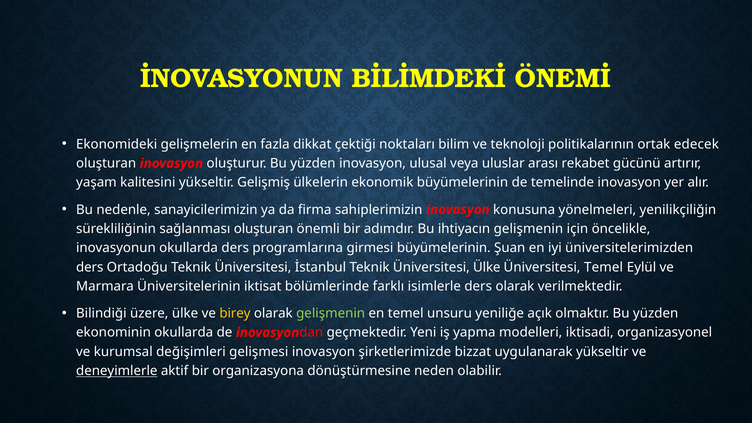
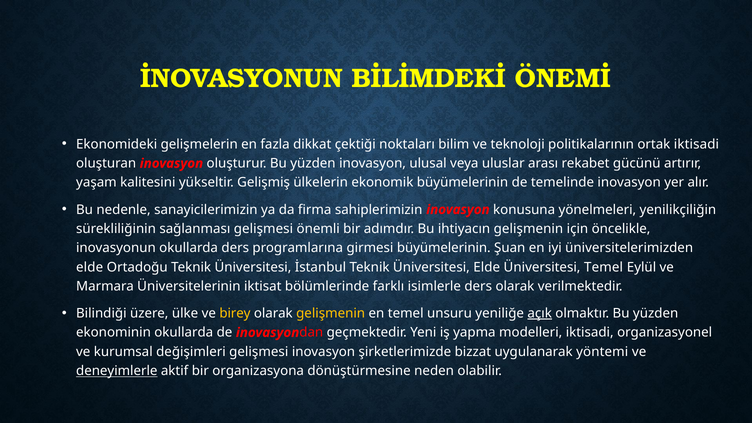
ortak edecek: edecek -> iktisadi
sağlanması oluşturan: oluşturan -> gelişmesi
ders at (90, 267): ders -> elde
Üniversitesi Ülke: Ülke -> Elde
gelişmenin at (331, 313) colour: light green -> yellow
açık underline: none -> present
uygulanarak yükseltir: yükseltir -> yöntemi
